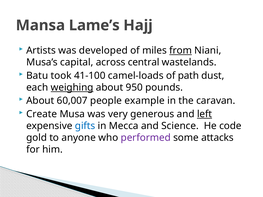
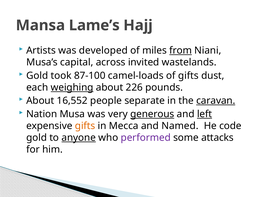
central: central -> invited
Batu at (37, 76): Batu -> Gold
41-100: 41-100 -> 87-100
of path: path -> gifts
950: 950 -> 226
60,007: 60,007 -> 16,552
example: example -> separate
caravan underline: none -> present
Create: Create -> Nation
generous underline: none -> present
gifts at (85, 126) colour: blue -> orange
Science: Science -> Named
anyone underline: none -> present
